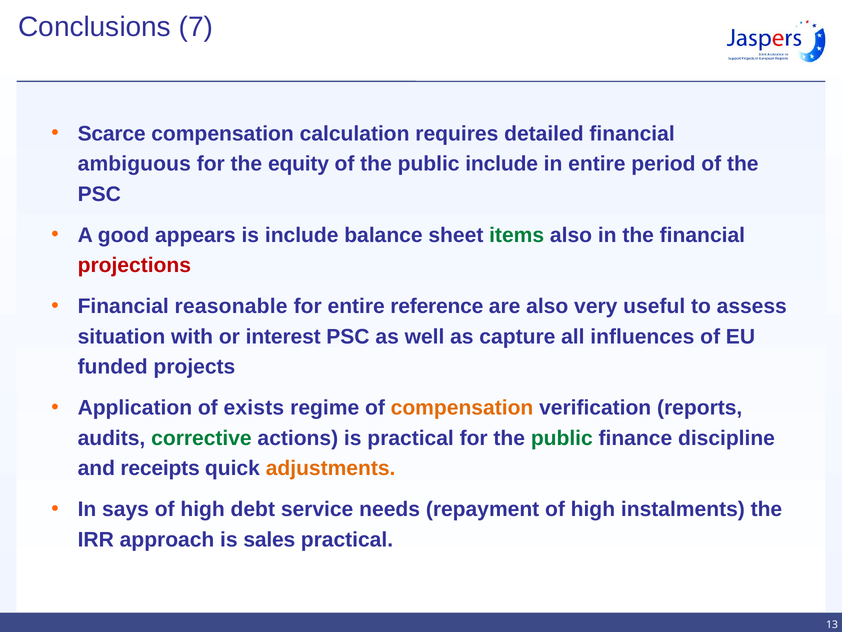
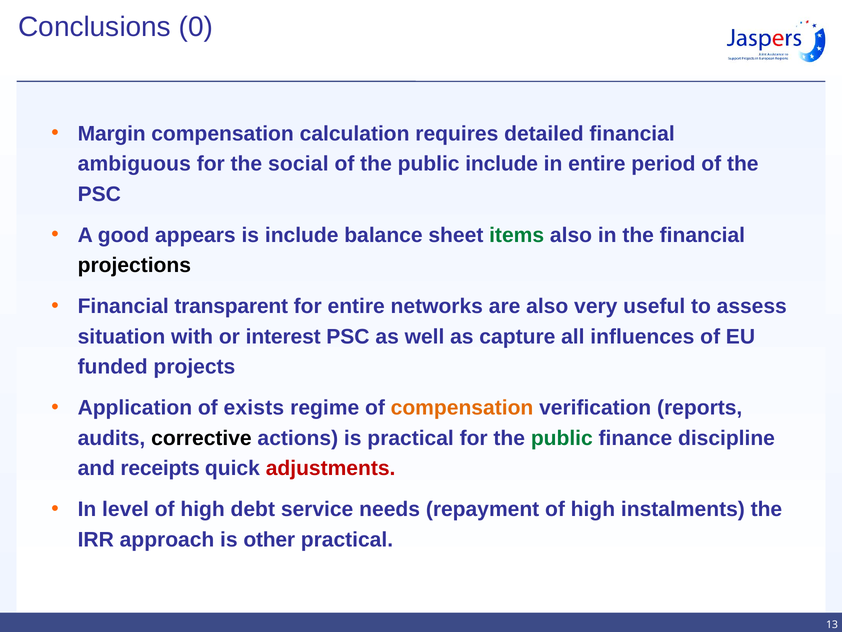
7: 7 -> 0
Scarce: Scarce -> Margin
equity: equity -> social
projections colour: red -> black
reasonable: reasonable -> transparent
reference: reference -> networks
corrective colour: green -> black
adjustments colour: orange -> red
says: says -> level
sales: sales -> other
